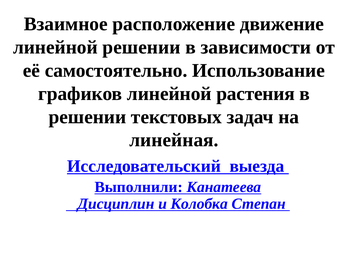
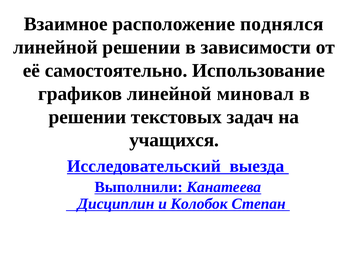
движение: движение -> поднялся
растения: растения -> миновал
линейная: линейная -> учащихся
Колобка: Колобка -> Колобок
